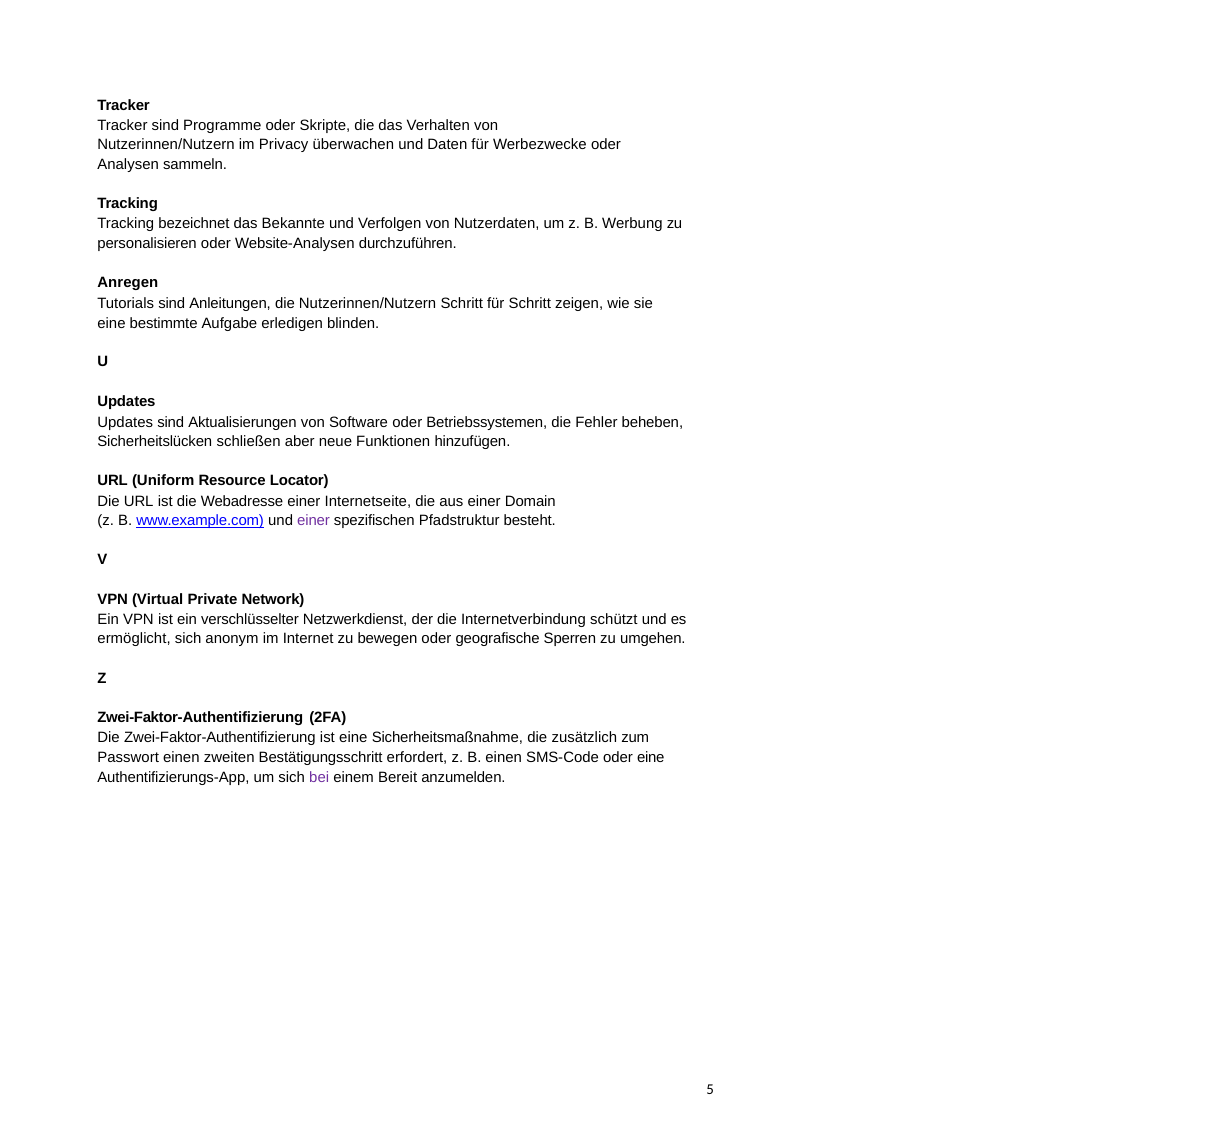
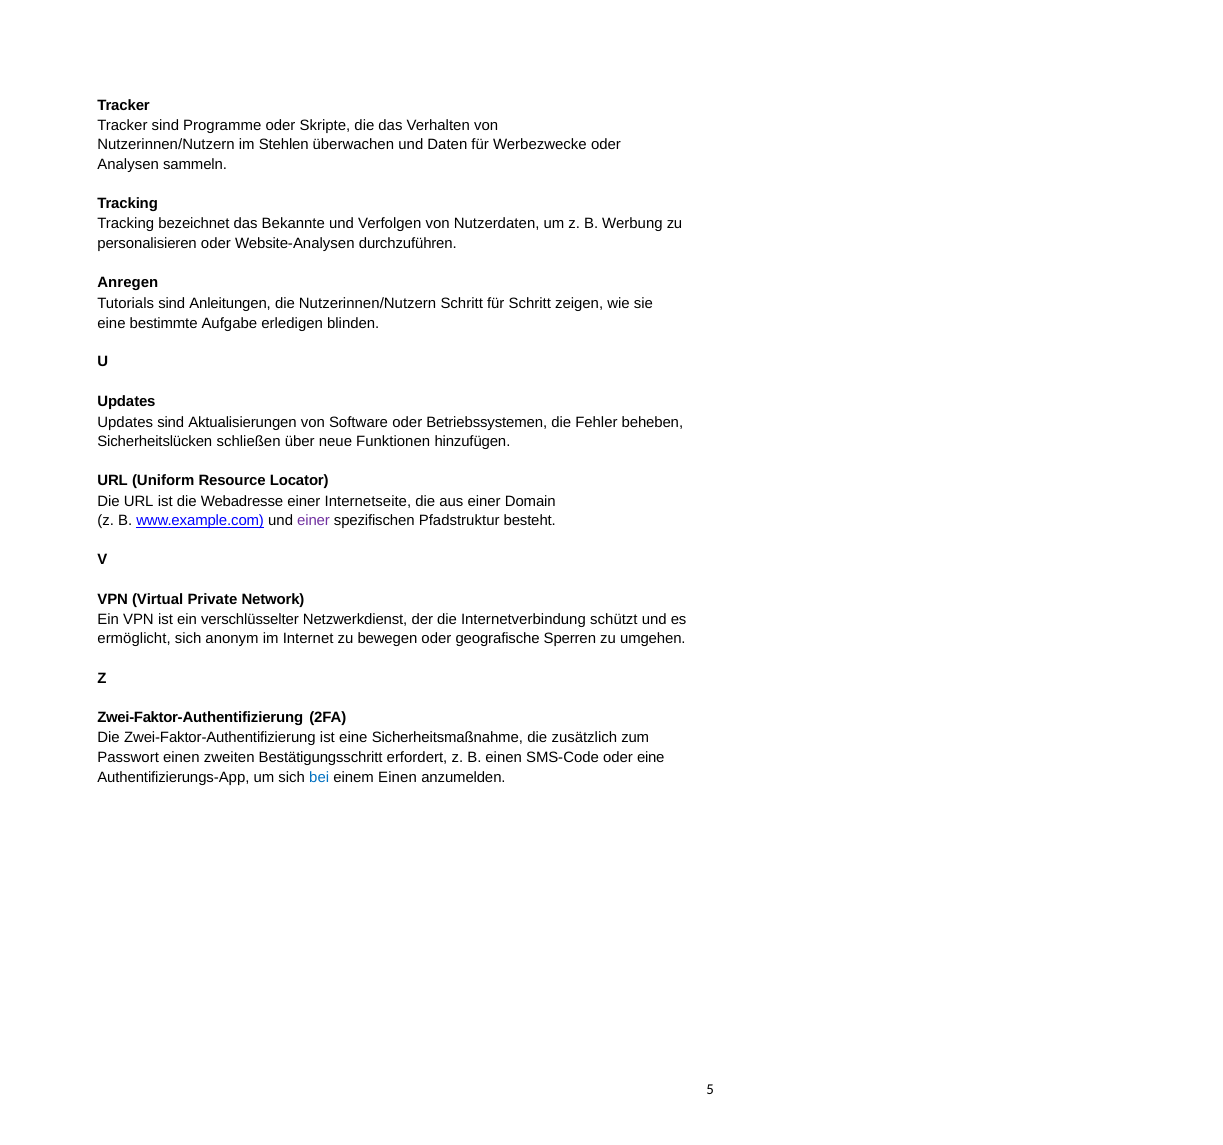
Privacy: Privacy -> Stehlen
aber: aber -> über
bei colour: purple -> blue
einem Bereit: Bereit -> Einen
